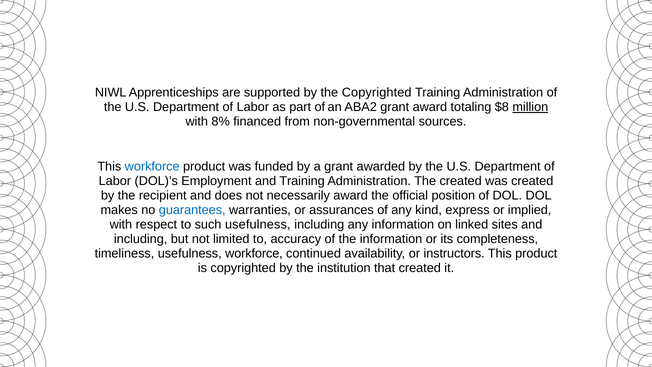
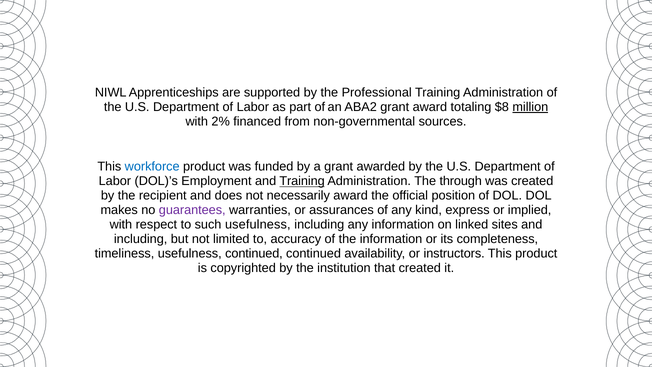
the Copyrighted: Copyrighted -> Professional
8%: 8% -> 2%
Training at (302, 181) underline: none -> present
The created: created -> through
guarantees colour: blue -> purple
usefulness workforce: workforce -> continued
